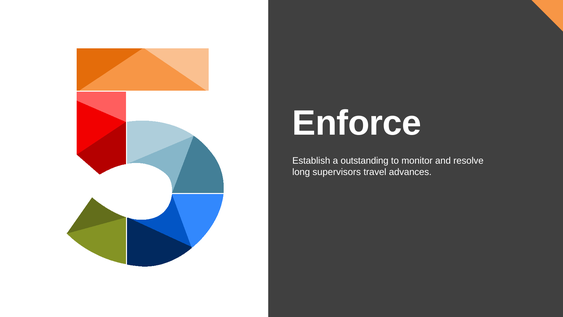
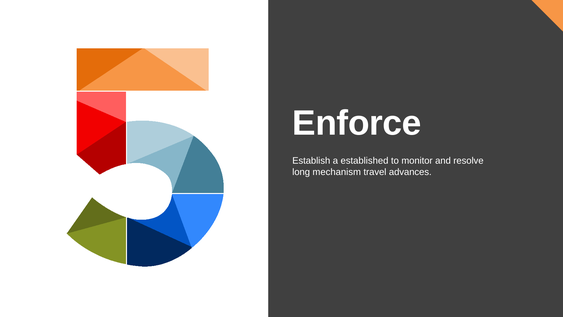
outstanding: outstanding -> established
supervisors: supervisors -> mechanism
